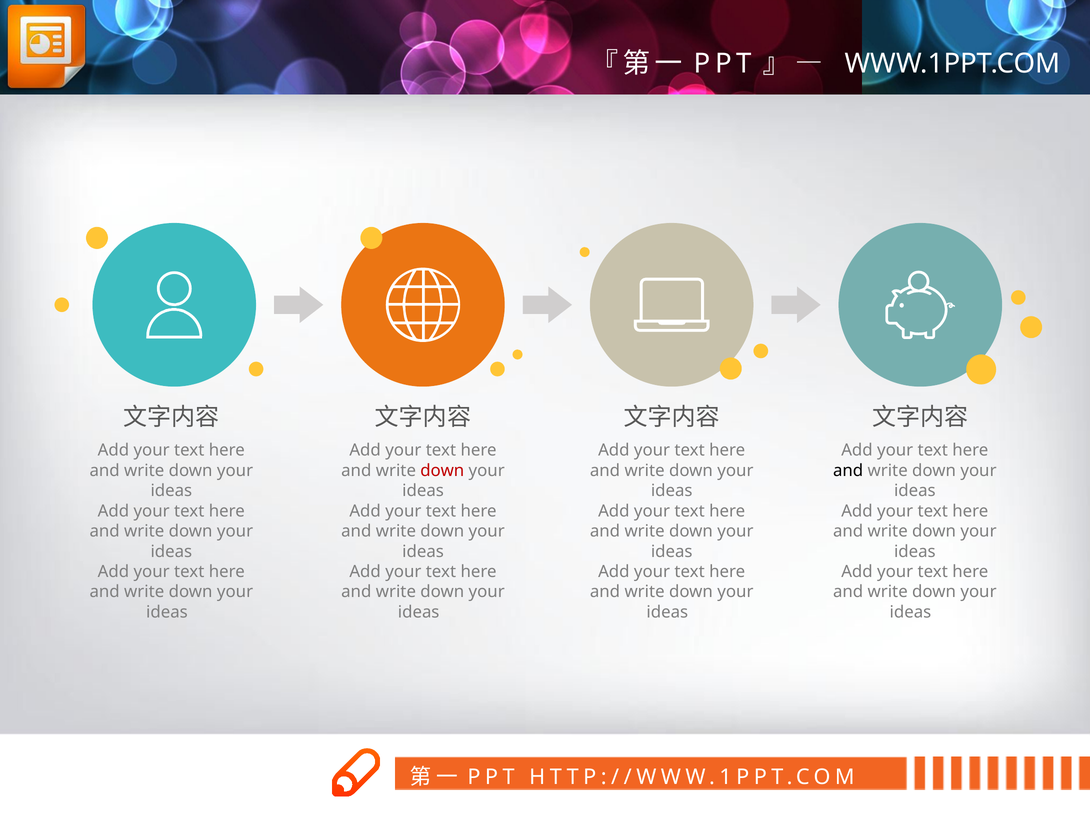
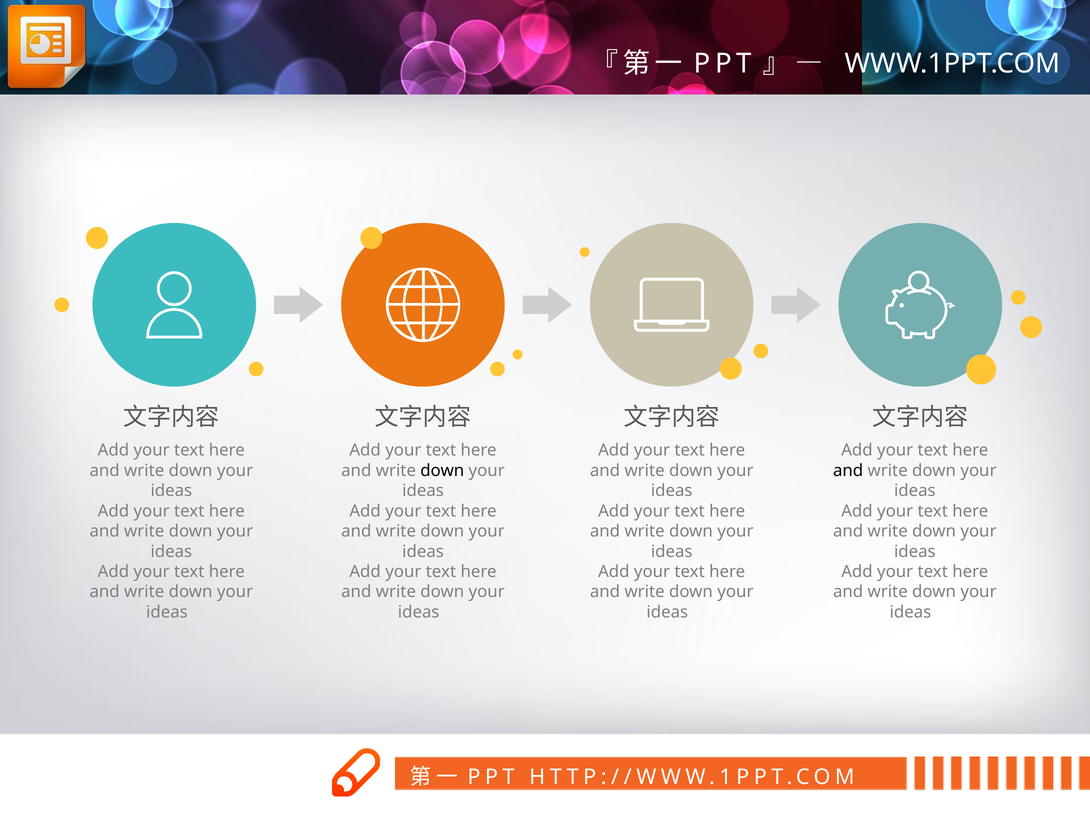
down at (442, 470) colour: red -> black
